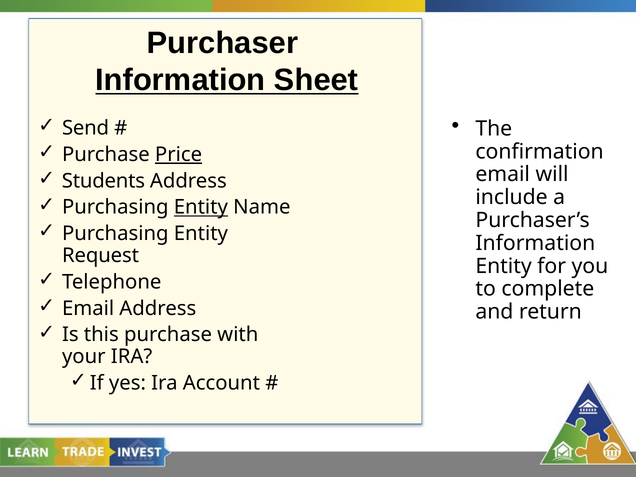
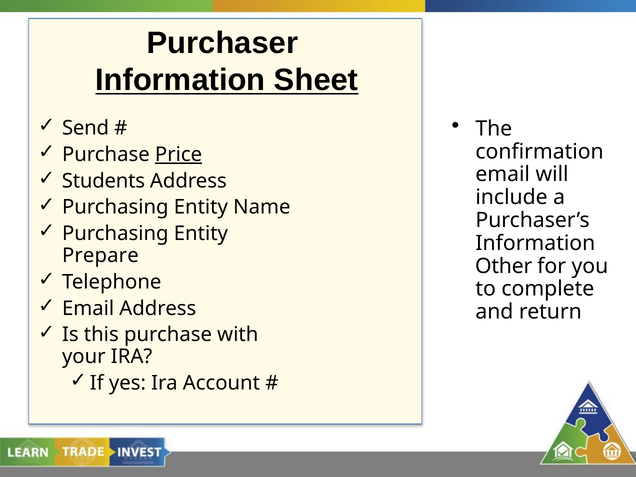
Entity at (201, 207) underline: present -> none
Request: Request -> Prepare
Entity at (504, 266): Entity -> Other
